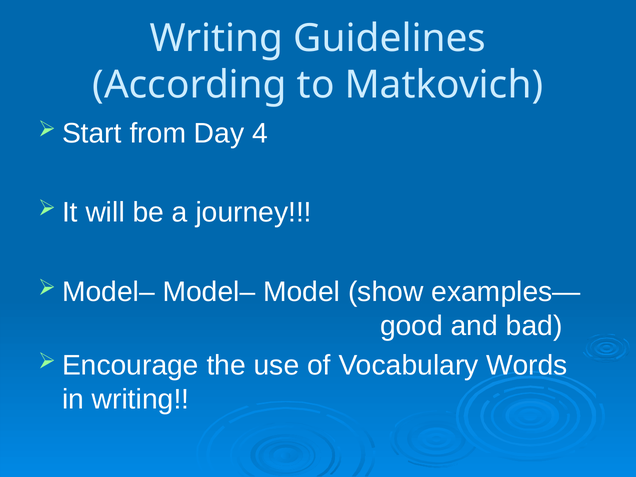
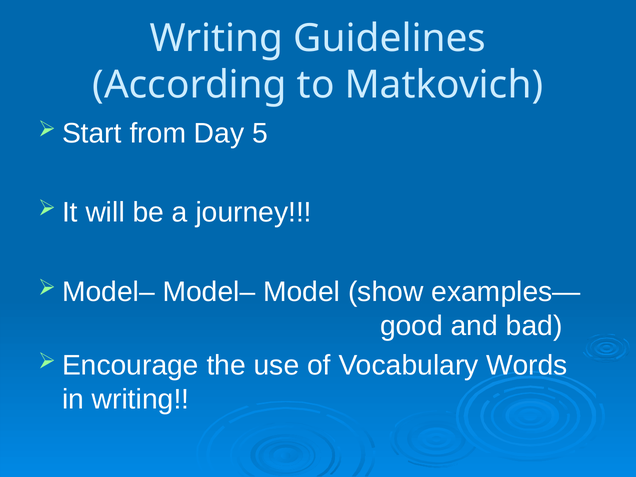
4: 4 -> 5
